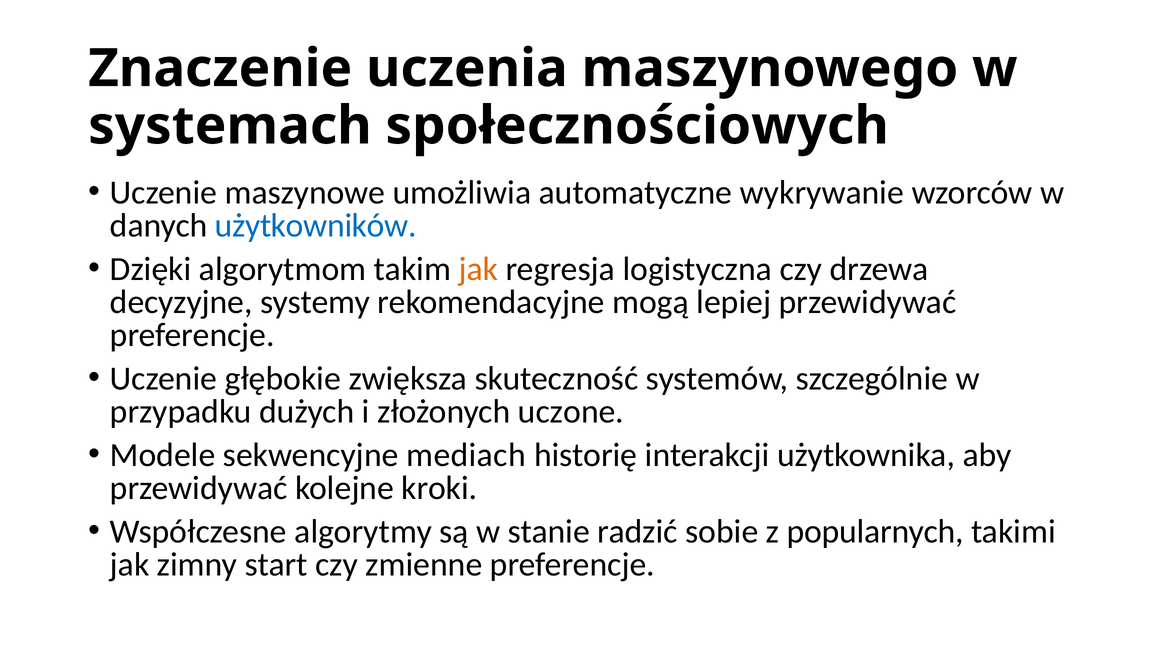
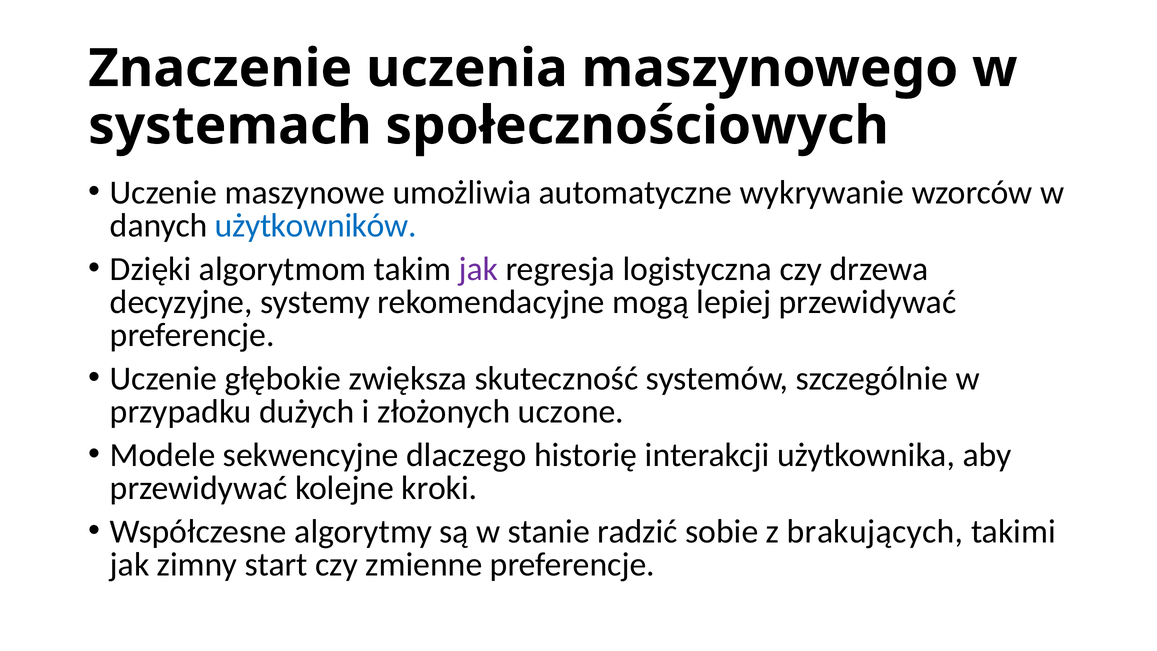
jak at (478, 269) colour: orange -> purple
mediach: mediach -> dlaczego
popularnych: popularnych -> brakujących
